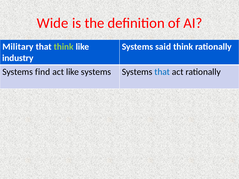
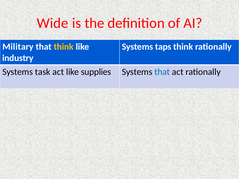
think at (64, 47) colour: light green -> yellow
said: said -> taps
find: find -> task
like systems: systems -> supplies
